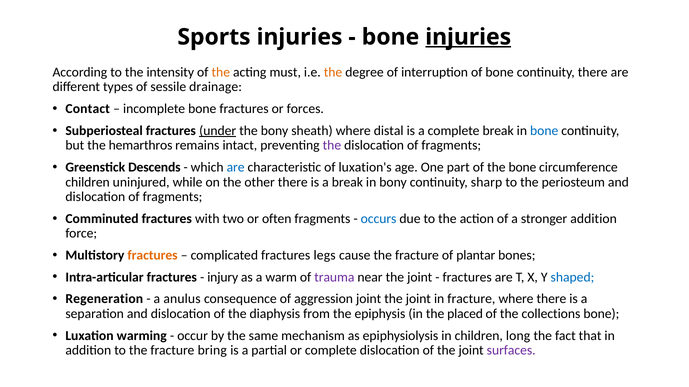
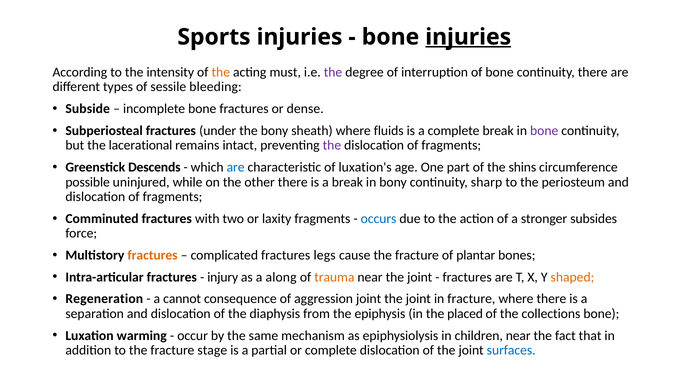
the at (333, 72) colour: orange -> purple
drainage: drainage -> bleeding
Contact: Contact -> Subside
forces: forces -> dense
under underline: present -> none
distal: distal -> fluids
bone at (544, 131) colour: blue -> purple
hemarthros: hemarthros -> lacerational
the bone: bone -> shins
children at (88, 182): children -> possible
often: often -> laxity
stronger addition: addition -> subsides
warm: warm -> along
trauma colour: purple -> orange
shaped colour: blue -> orange
anulus: anulus -> cannot
children long: long -> near
bring: bring -> stage
surfaces colour: purple -> blue
